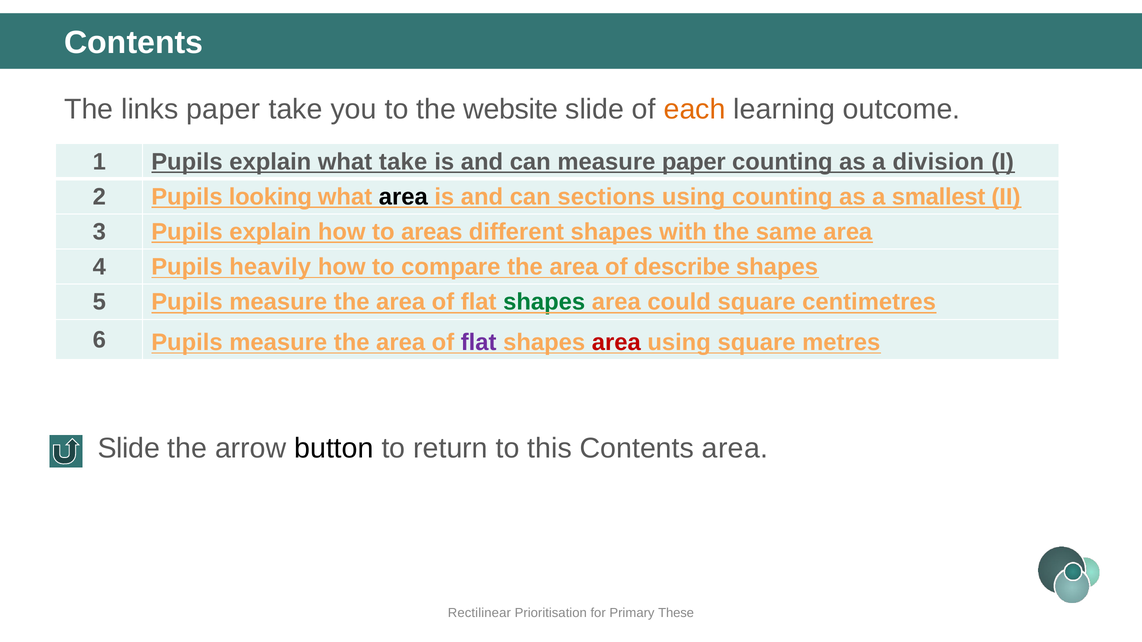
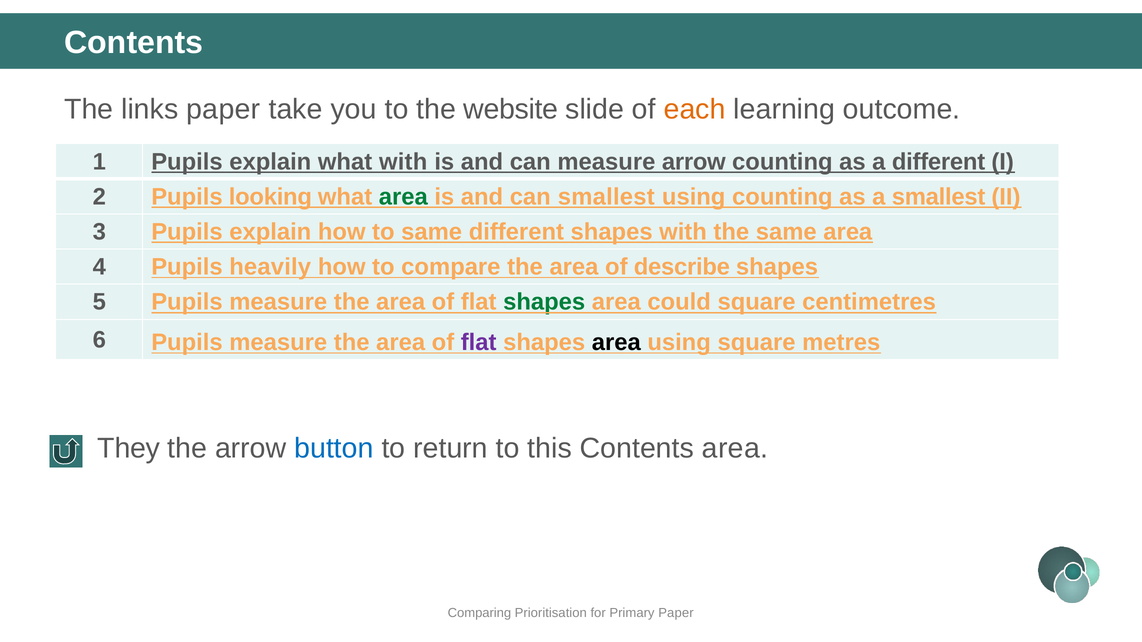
what take: take -> with
measure paper: paper -> arrow
a division: division -> different
area at (403, 197) colour: black -> green
can sections: sections -> smallest
to areas: areas -> same
area at (616, 343) colour: red -> black
Slide at (129, 448): Slide -> They
button colour: black -> blue
Rectilinear: Rectilinear -> Comparing
Primary These: These -> Paper
